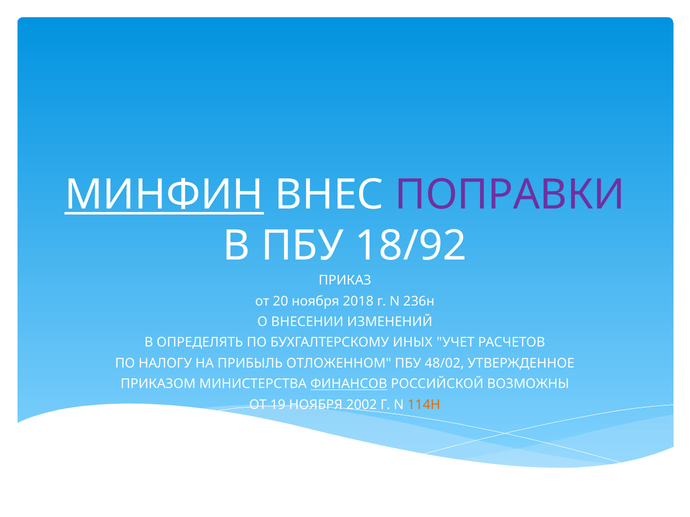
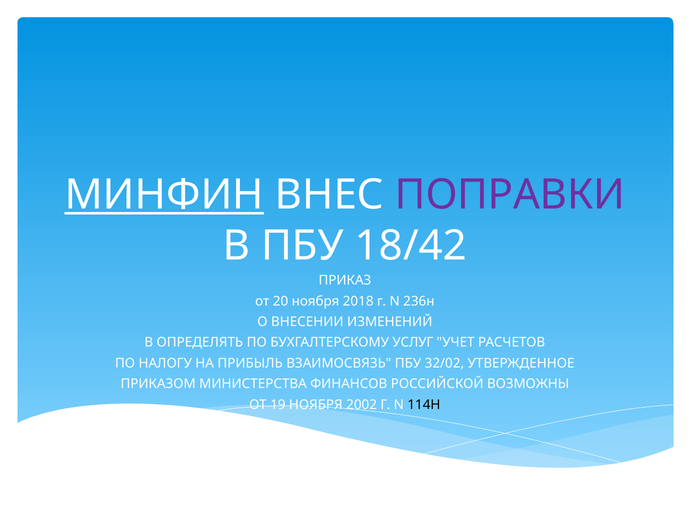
18/92: 18/92 -> 18/42
ИНЫХ: ИНЫХ -> УСЛУГ
ОТЛОЖЕННОМ: ОТЛОЖЕННОМ -> ВЗАИМОСВЯЗЬ
48/02: 48/02 -> 32/02
ФИНАНСОВ underline: present -> none
114Н colour: orange -> black
